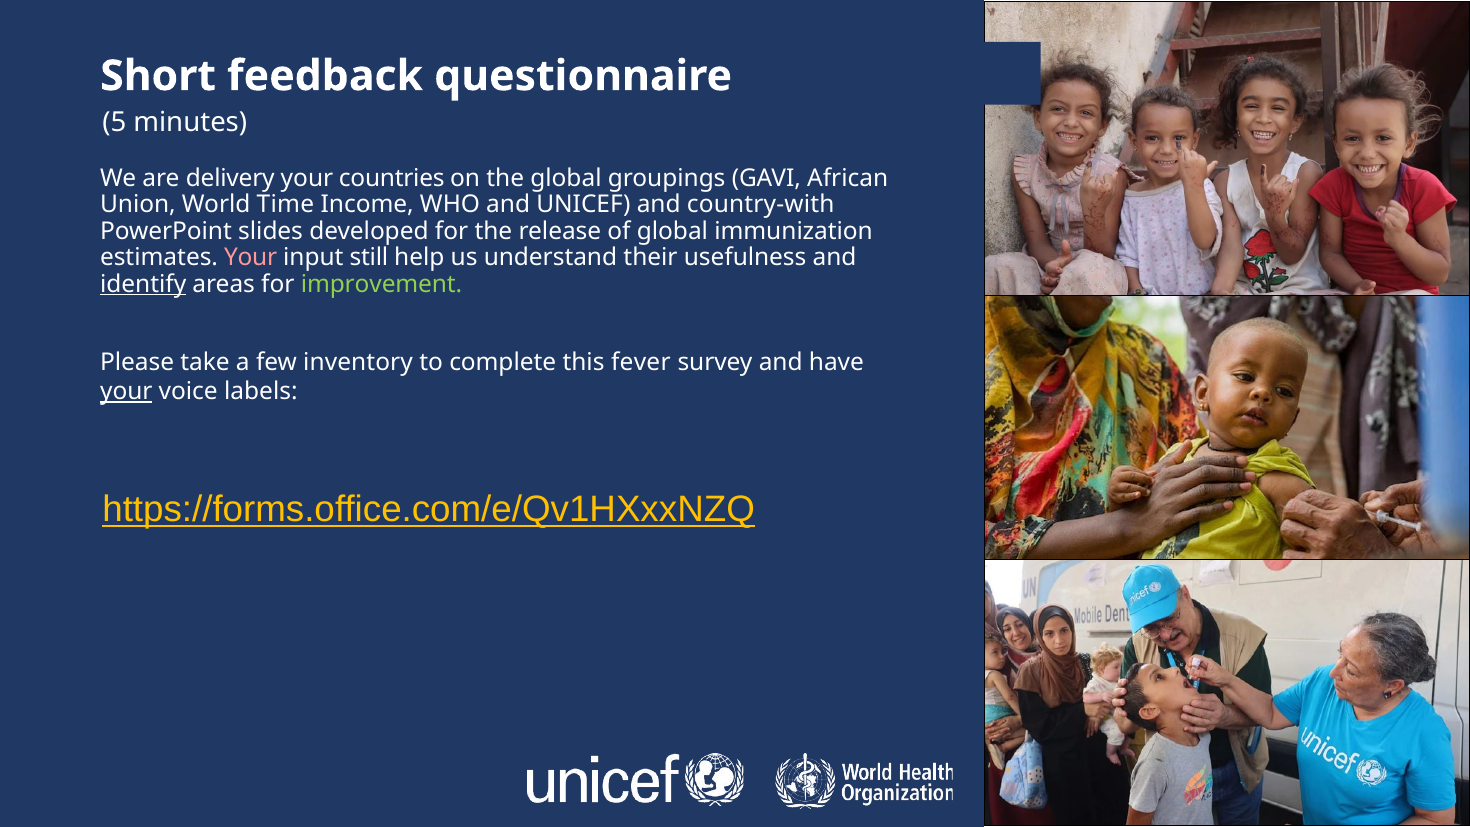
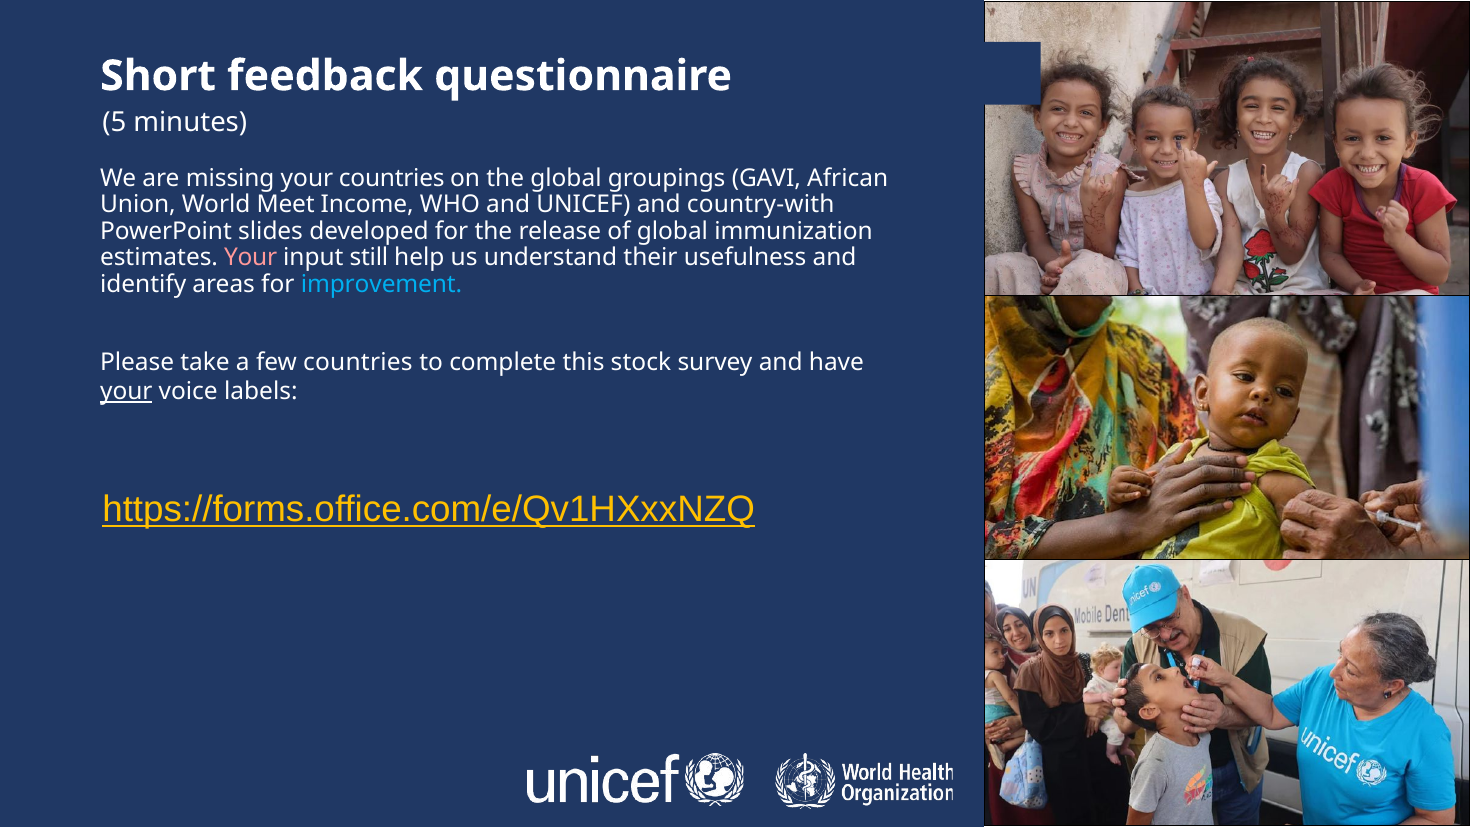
delivery: delivery -> missing
Time: Time -> Meet
identify underline: present -> none
improvement colour: light green -> light blue
few inventory: inventory -> countries
fever: fever -> stock
